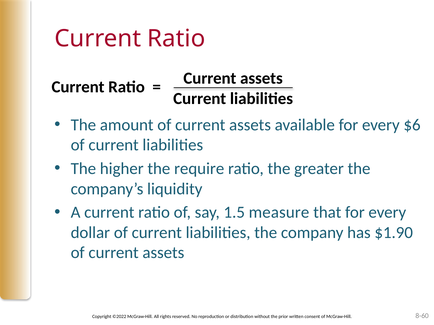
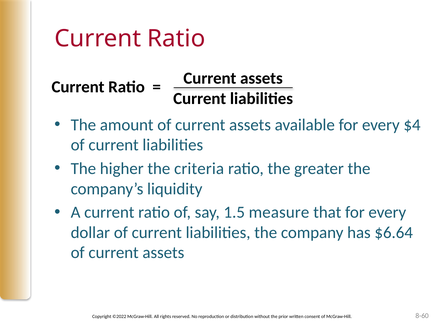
$6: $6 -> $4
require: require -> criteria
$1.90: $1.90 -> $6.64
